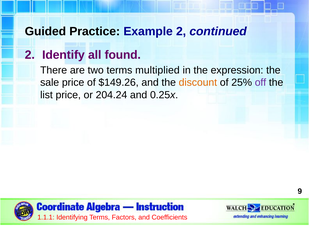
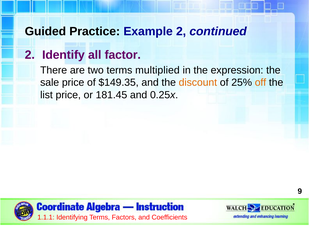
found: found -> factor
$149.26: $149.26 -> $149.35
off colour: purple -> orange
204.24: 204.24 -> 181.45
